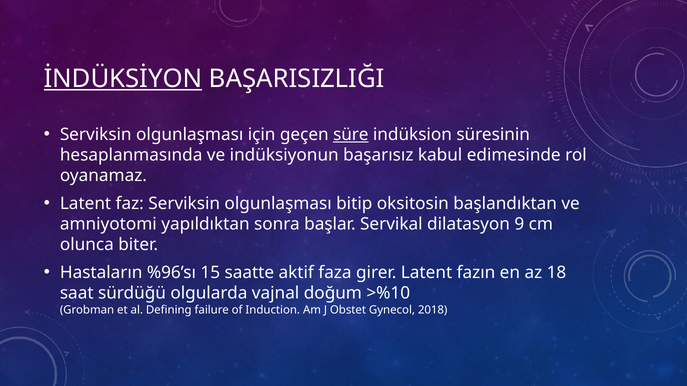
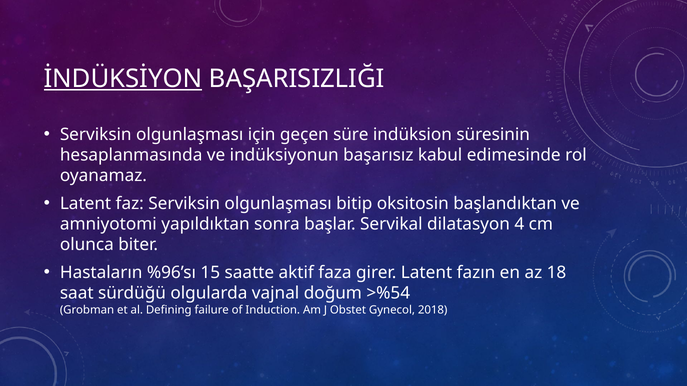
süre underline: present -> none
9: 9 -> 4
>%10: >%10 -> >%54
